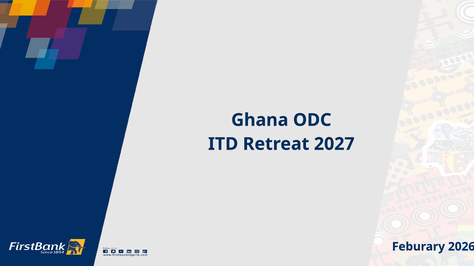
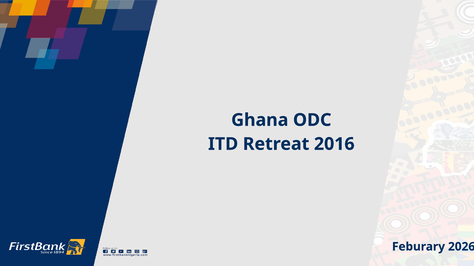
2027: 2027 -> 2016
